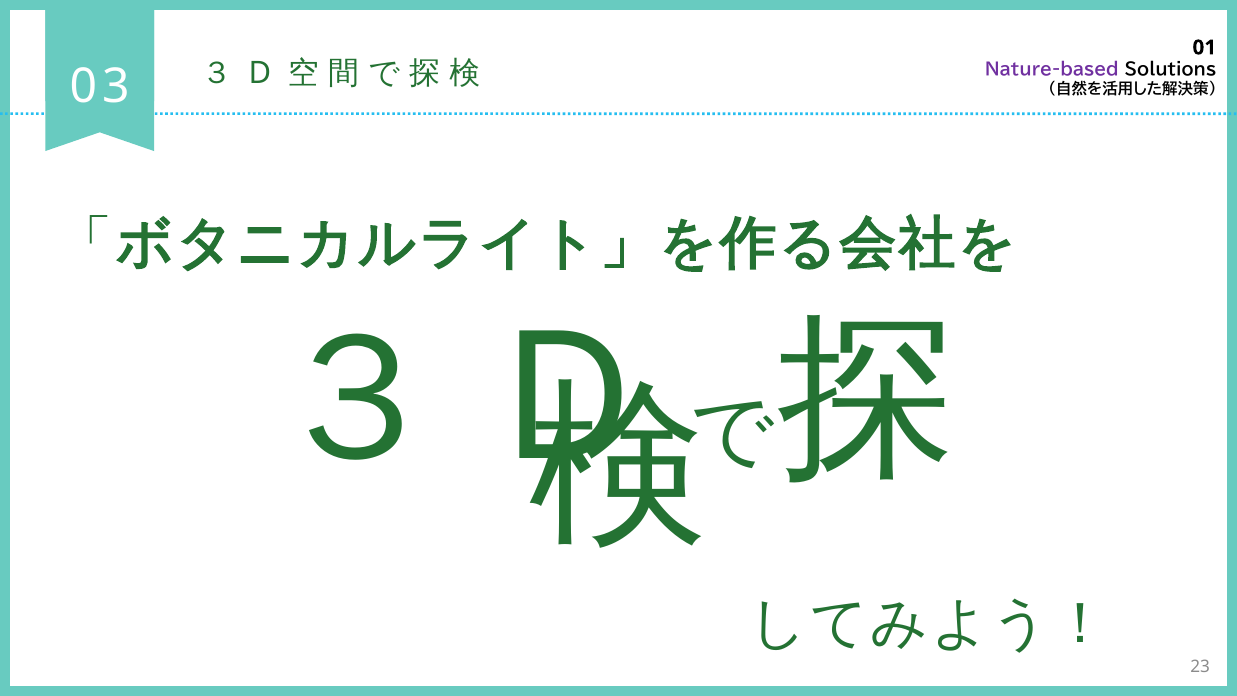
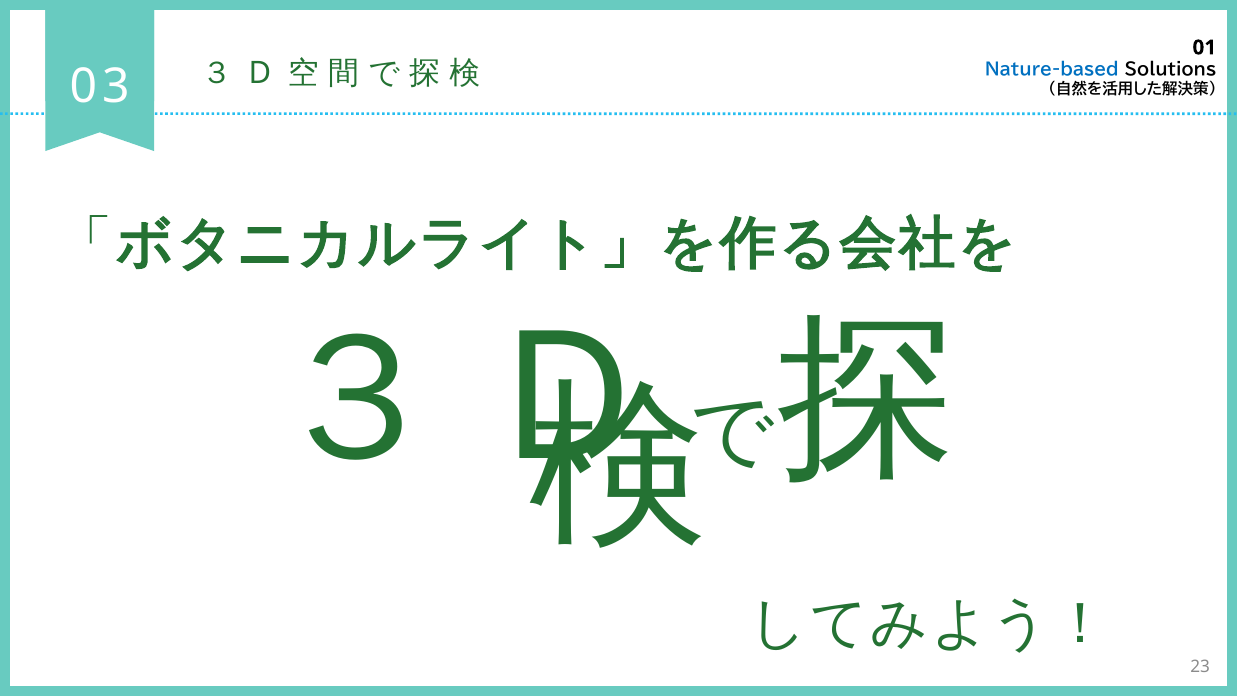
Nature-based colour: purple -> blue
